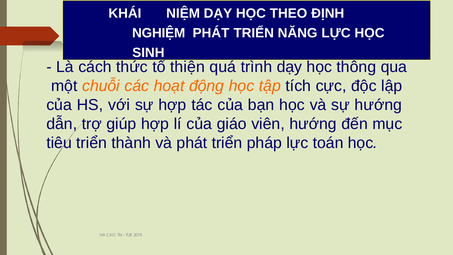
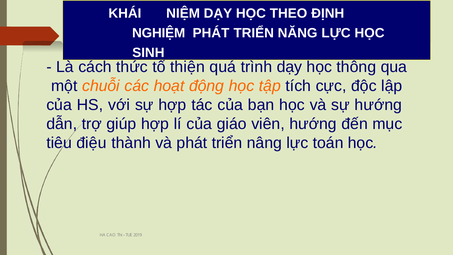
tiêu triển: triển -> điệu
pháp: pháp -> nâng
